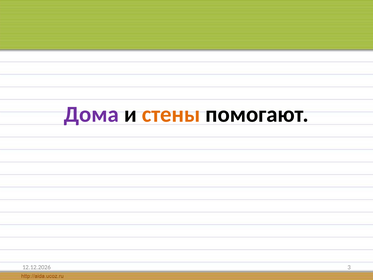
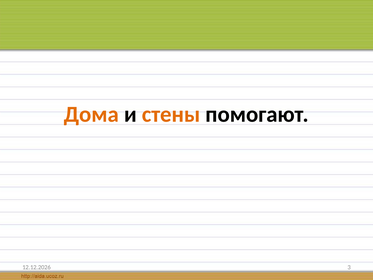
Дома colour: purple -> orange
